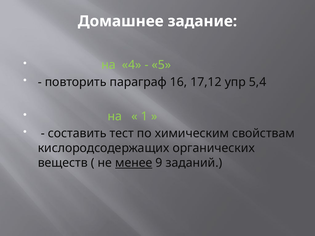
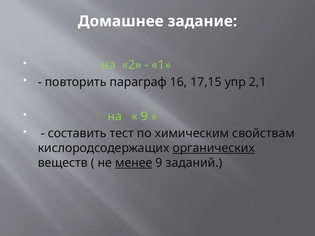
4: 4 -> 2
5: 5 -> 1
17,12: 17,12 -> 17,15
5,4: 5,4 -> 2,1
1 at (144, 116): 1 -> 9
органических underline: none -> present
